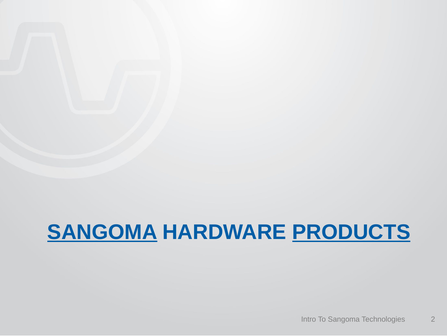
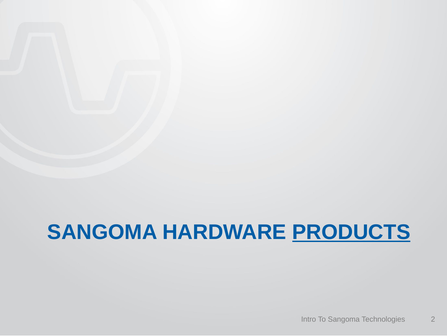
SANGOMA at (102, 232) underline: present -> none
